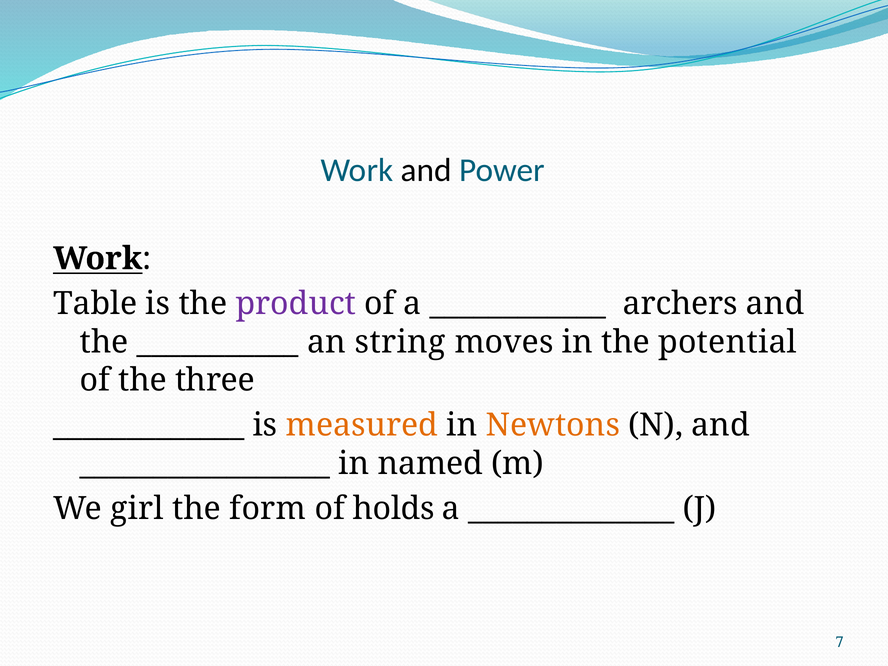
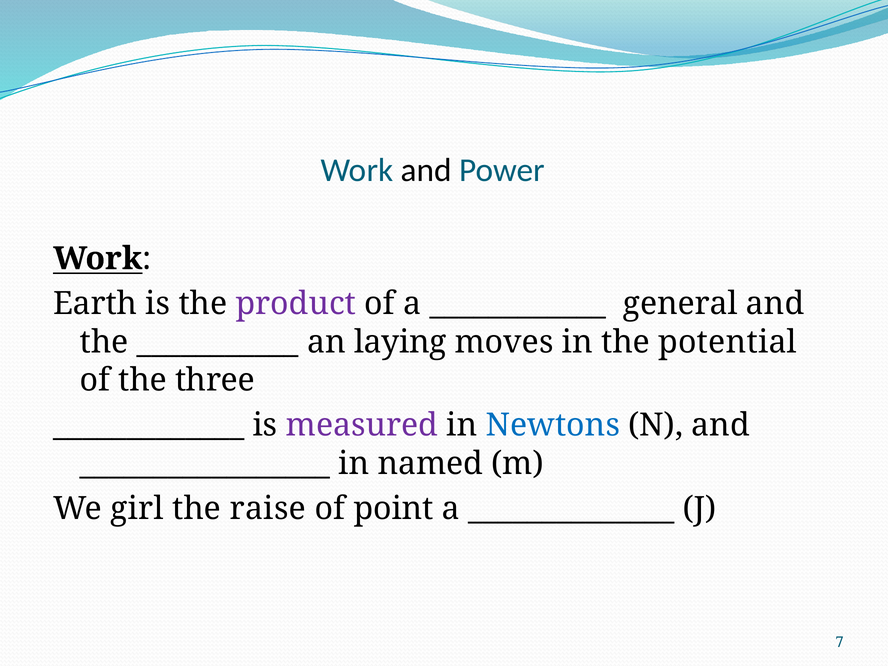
Table: Table -> Earth
archers: archers -> general
string: string -> laying
measured colour: orange -> purple
Newtons colour: orange -> blue
form: form -> raise
holds: holds -> point
